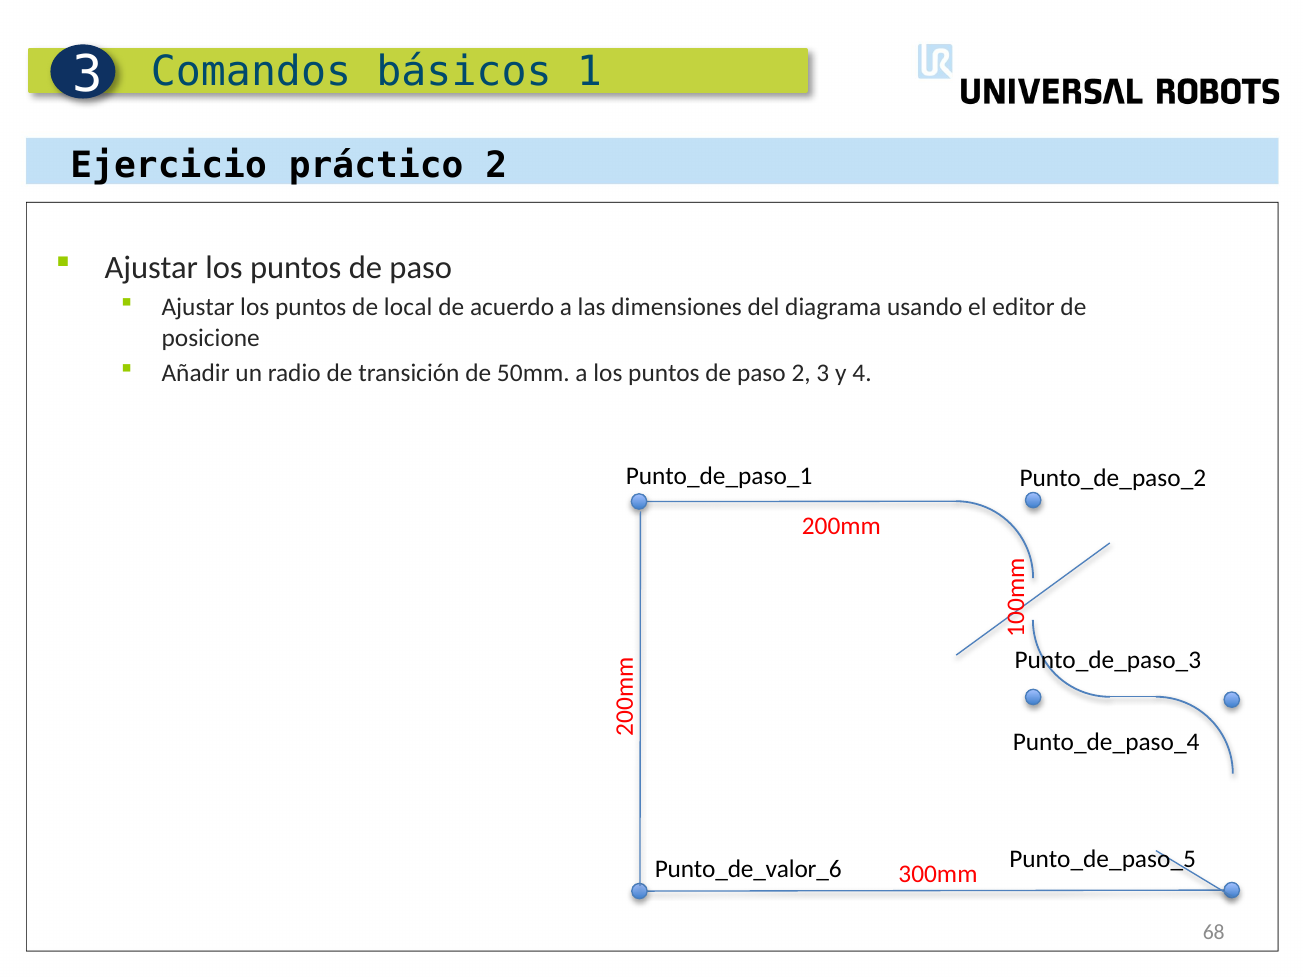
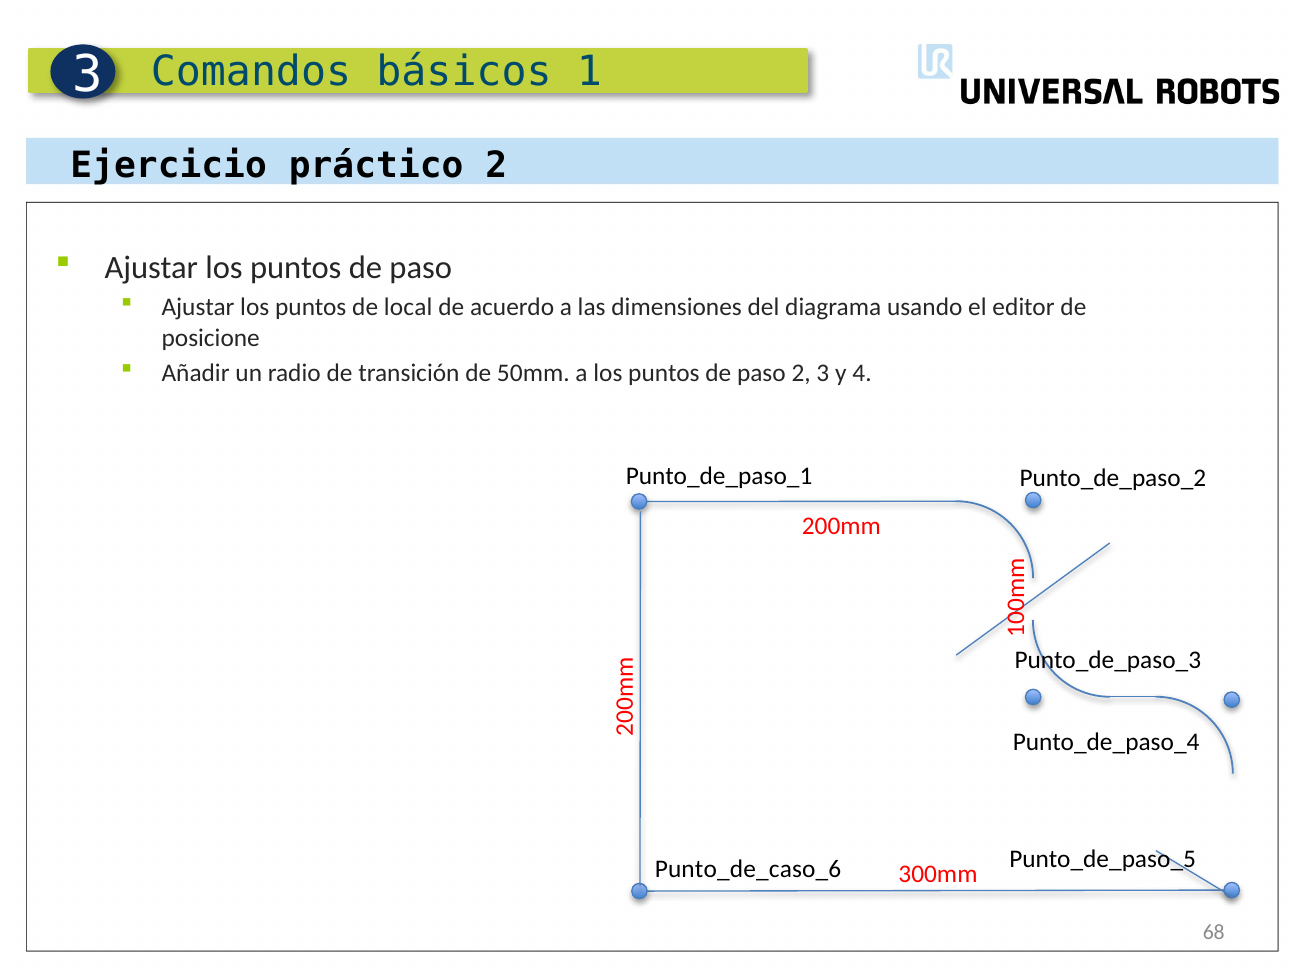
Punto_de_valor_6: Punto_de_valor_6 -> Punto_de_caso_6
